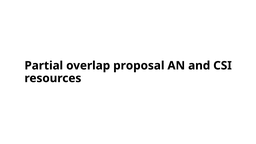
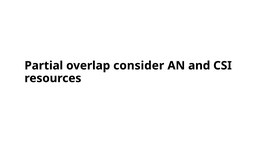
proposal: proposal -> consider
